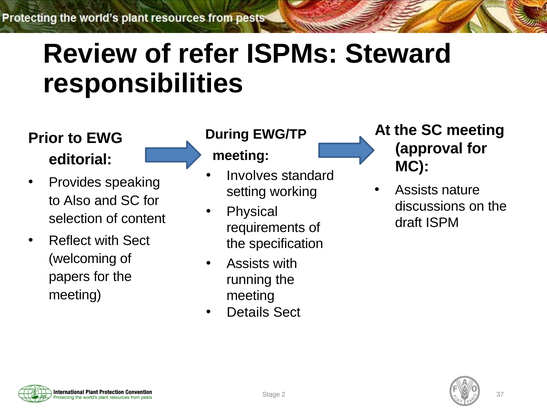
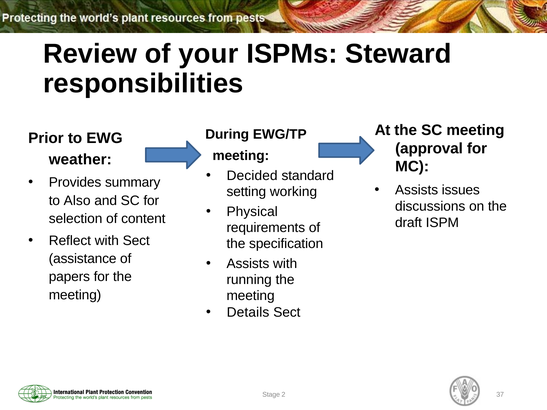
refer: refer -> your
editorial: editorial -> weather
Involves: Involves -> Decided
speaking: speaking -> summary
nature: nature -> issues
welcoming: welcoming -> assistance
